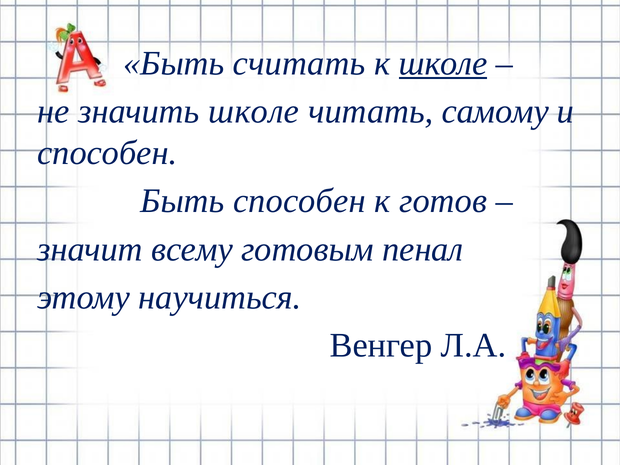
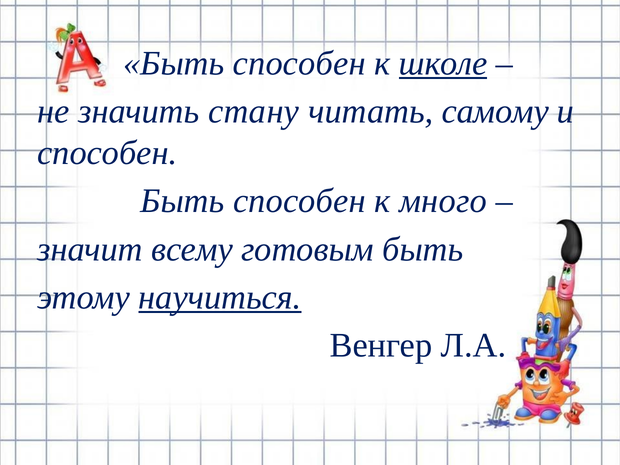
считать at (299, 63): считать -> способен
значить школе: школе -> стану
готов: готов -> много
готовым пенал: пенал -> быть
научиться underline: none -> present
